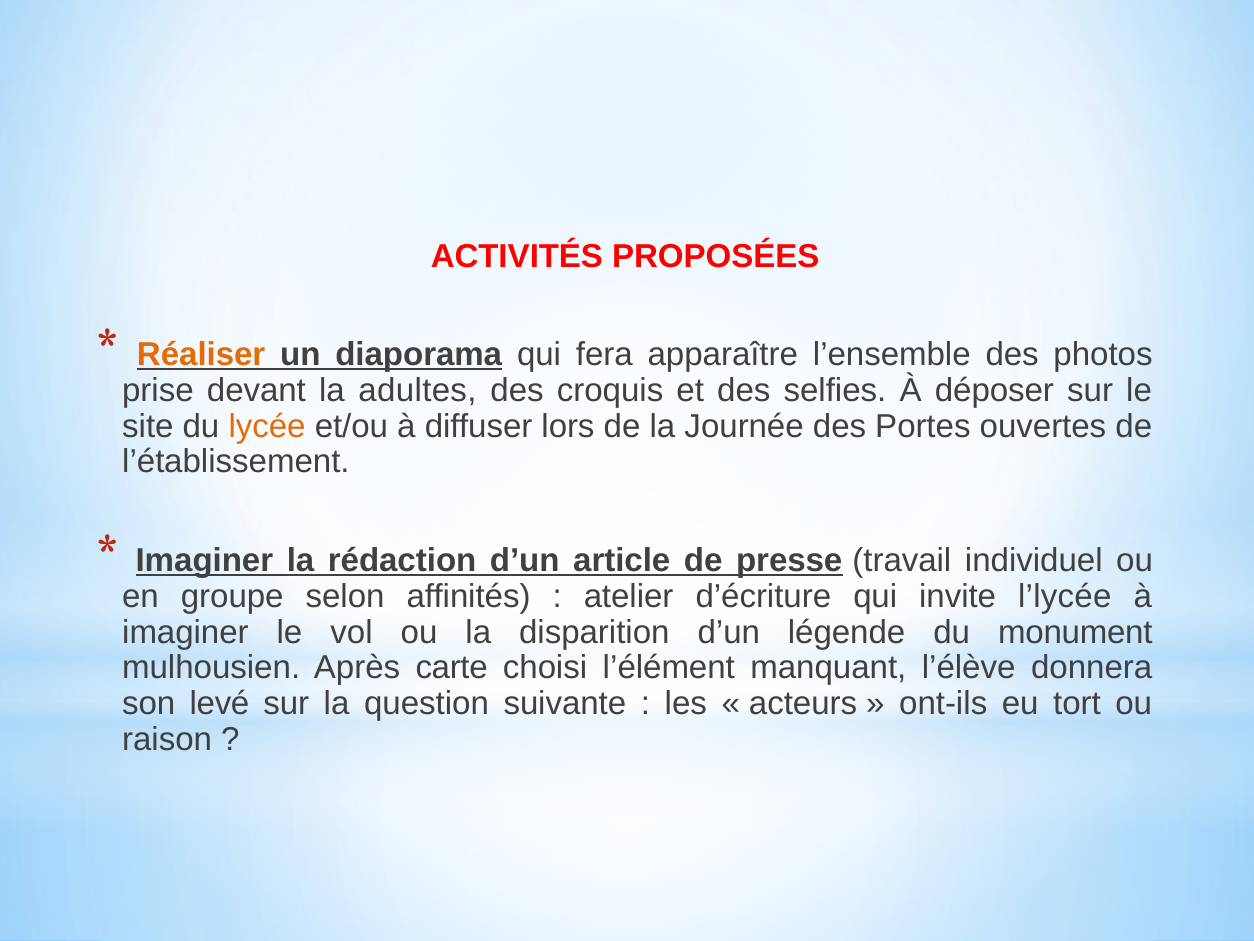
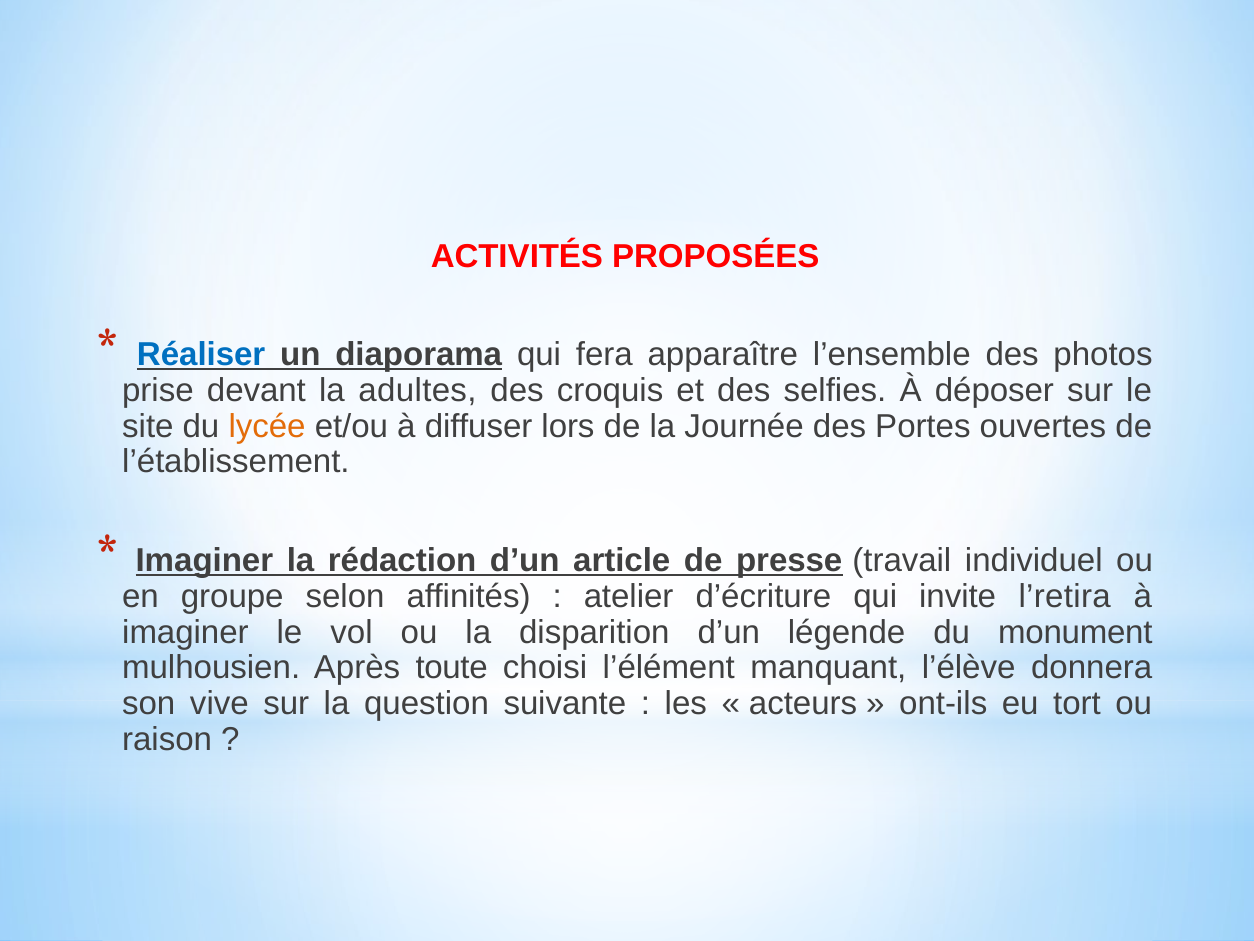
Réaliser colour: orange -> blue
l’lycée: l’lycée -> l’retira
carte: carte -> toute
levé: levé -> vive
